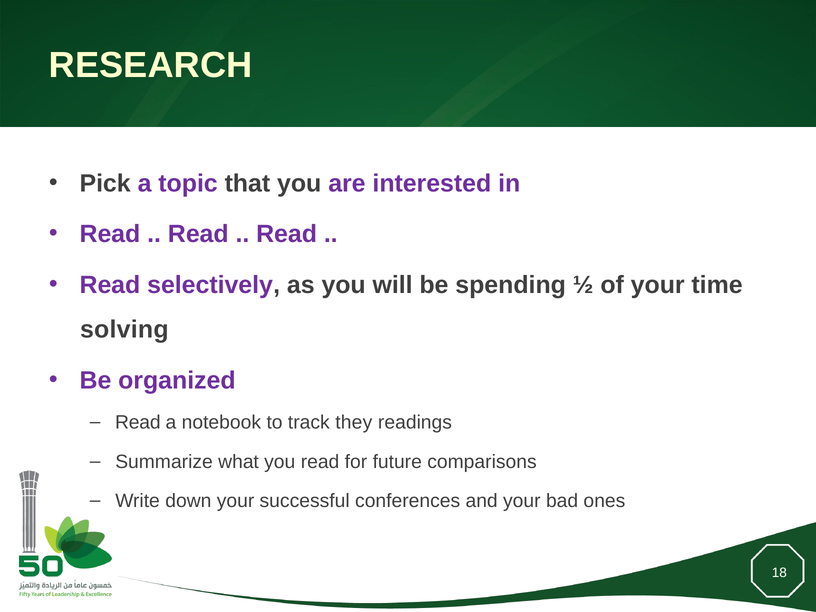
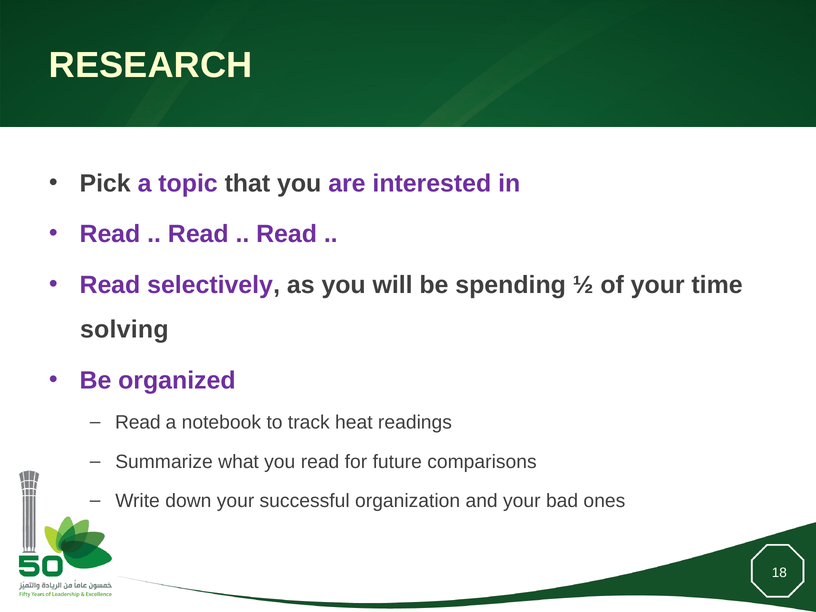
they: they -> heat
conferences: conferences -> organization
